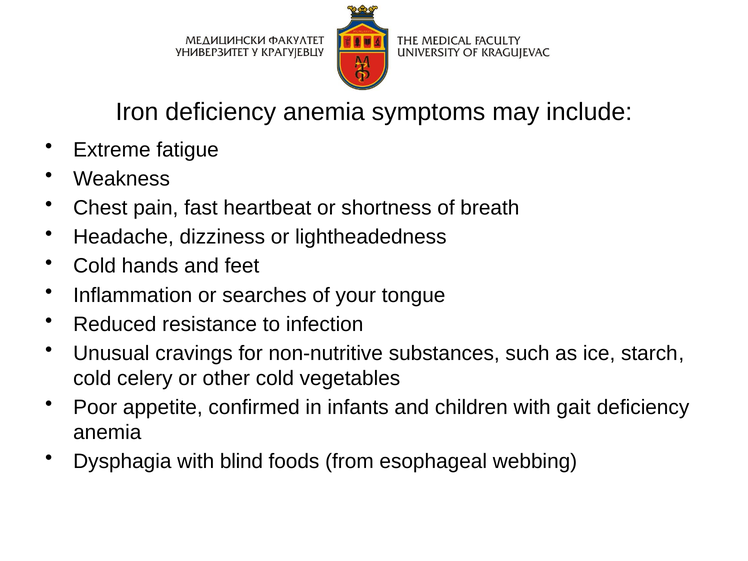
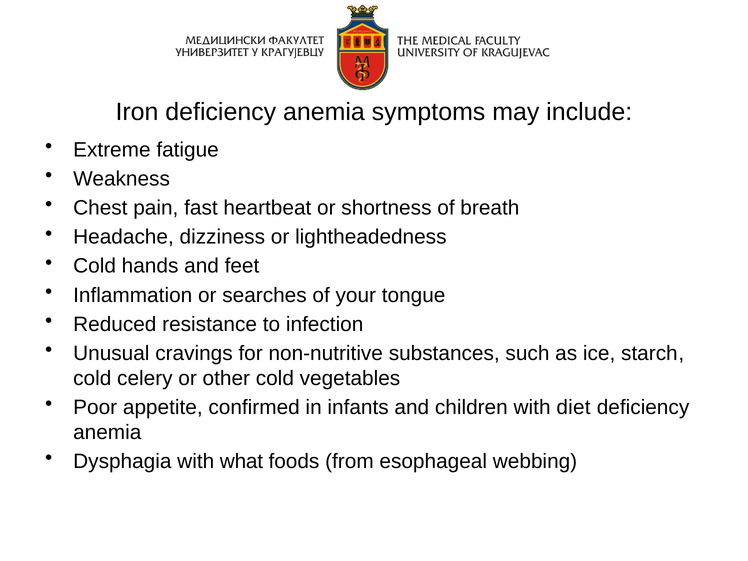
gait: gait -> diet
blind: blind -> what
